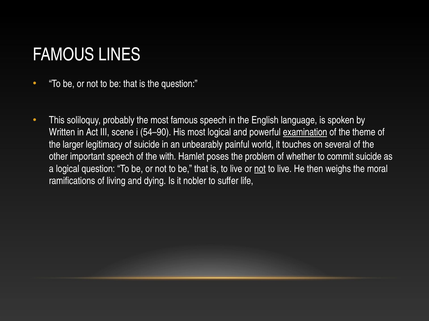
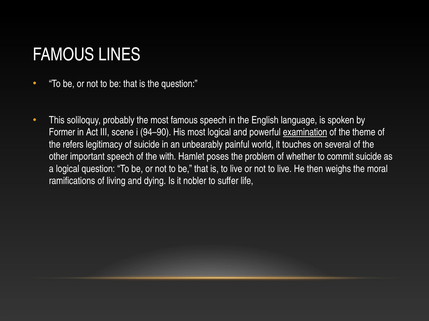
Written: Written -> Former
54–90: 54–90 -> 94–90
larger: larger -> refers
not at (260, 169) underline: present -> none
